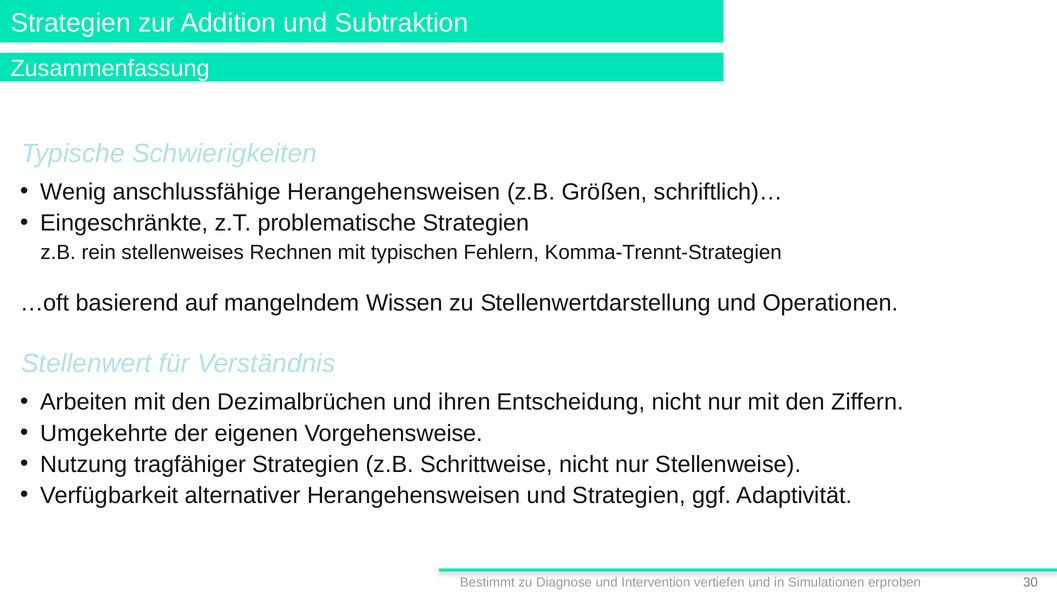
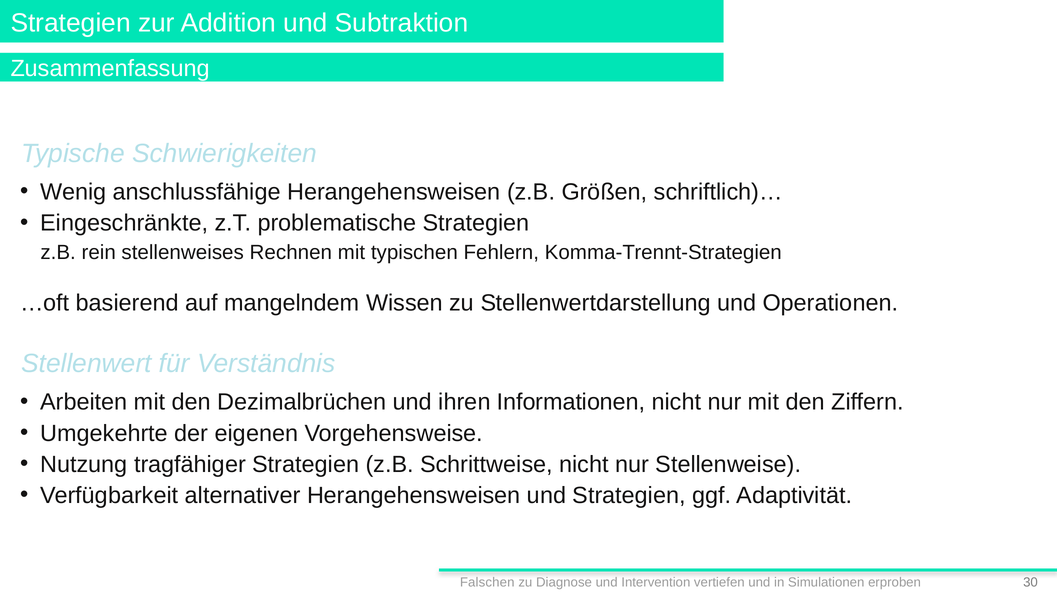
Entscheidung: Entscheidung -> Informationen
Bestimmt: Bestimmt -> Falschen
